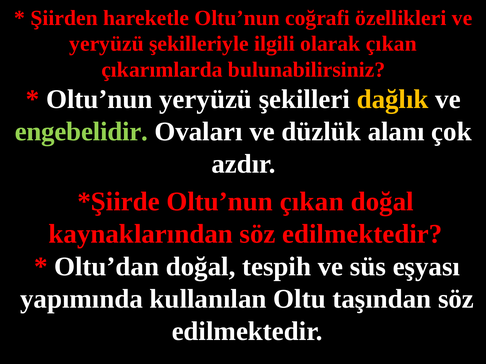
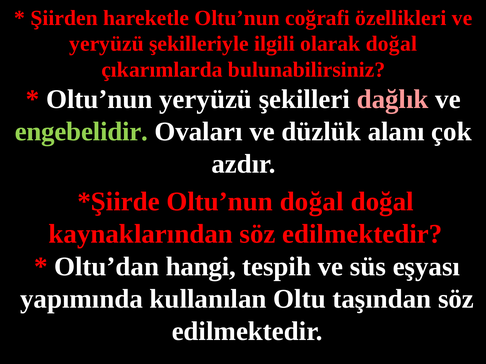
olarak çıkan: çıkan -> doğal
dağlık colour: yellow -> pink
Oltu’nun çıkan: çıkan -> doğal
Oltu’dan doğal: doğal -> hangi
